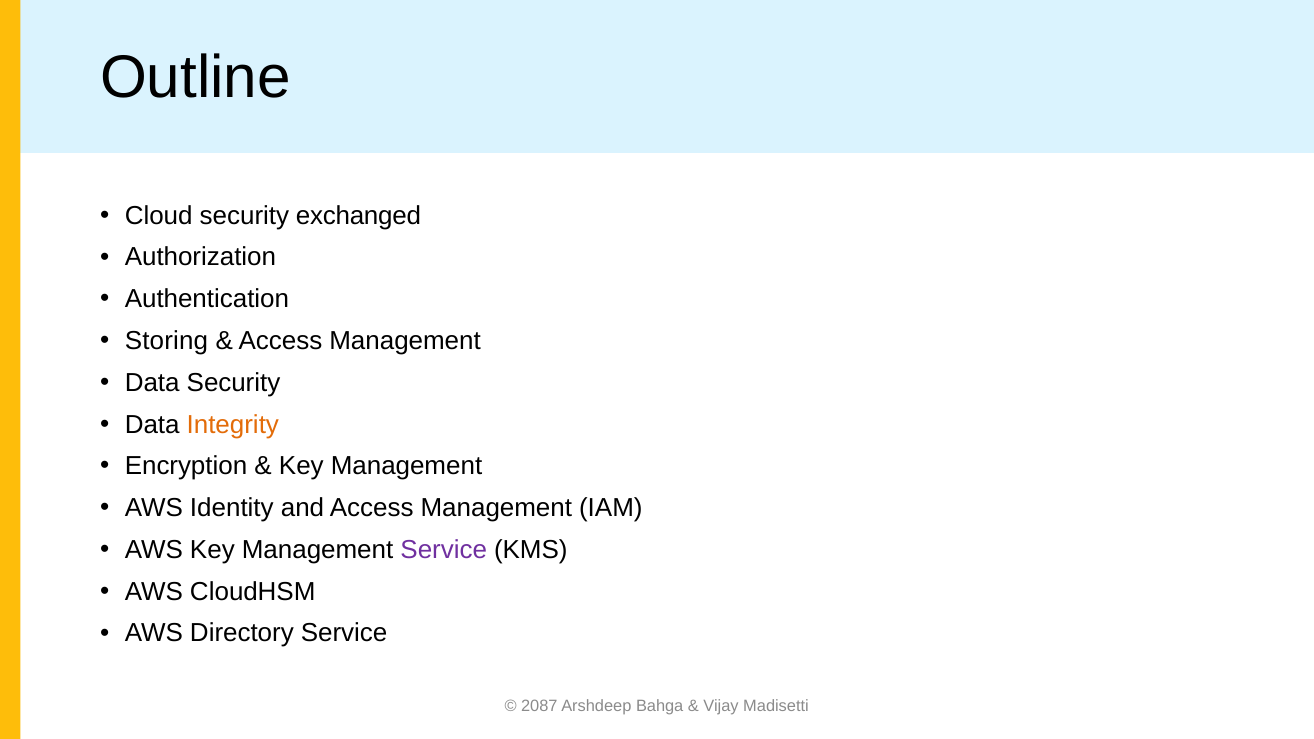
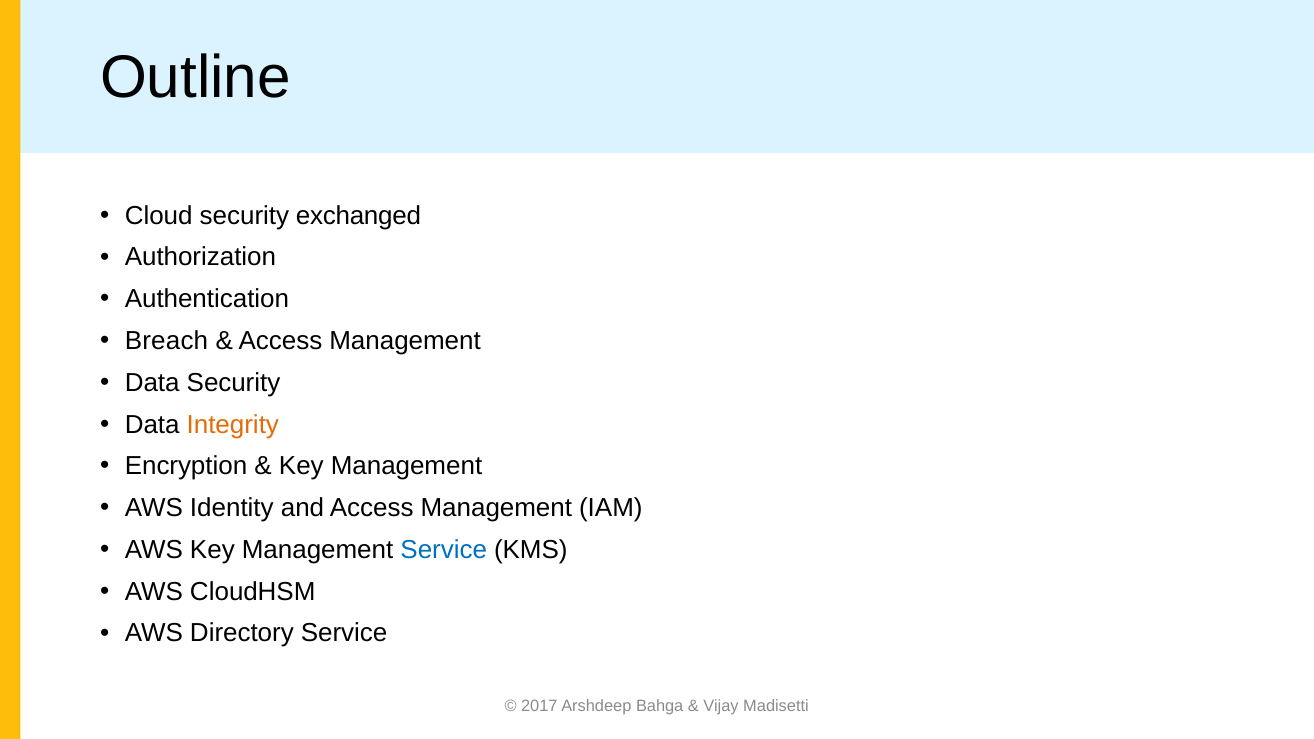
Storing: Storing -> Breach
Service at (444, 550) colour: purple -> blue
2087: 2087 -> 2017
